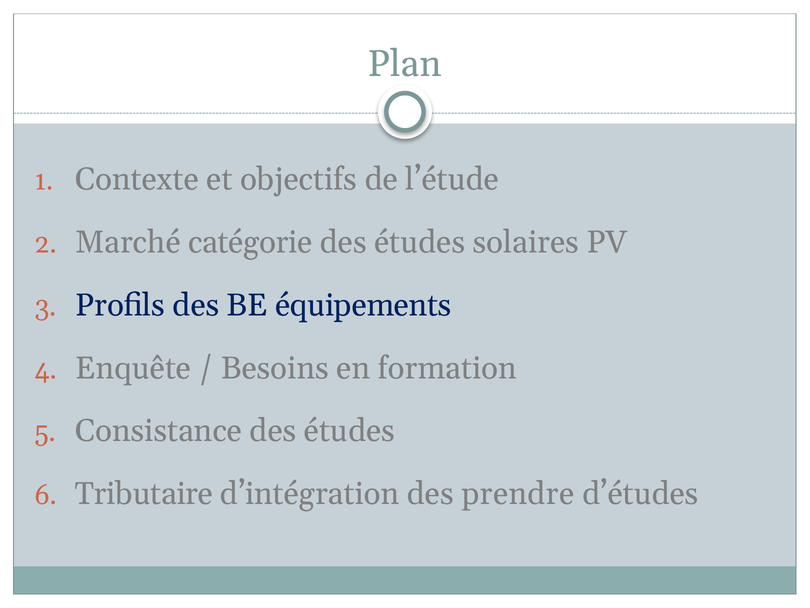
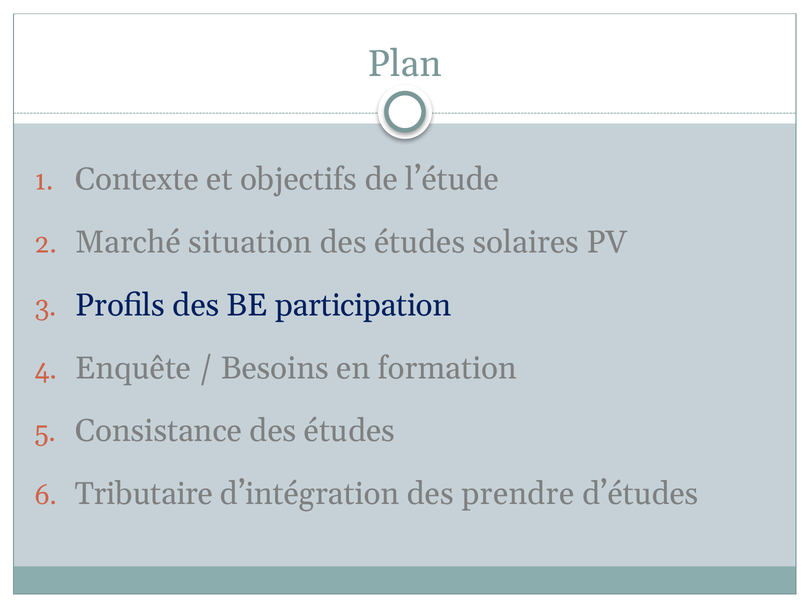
catégorie: catégorie -> situation
équipements: équipements -> participation
